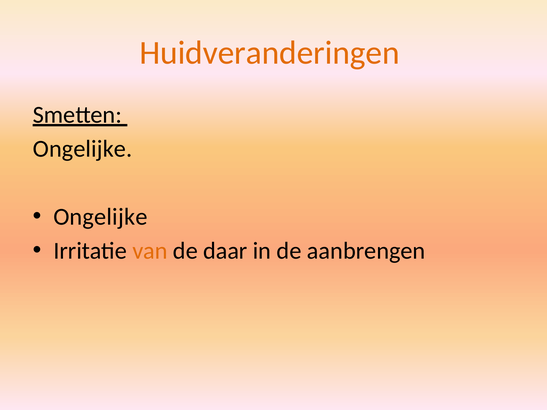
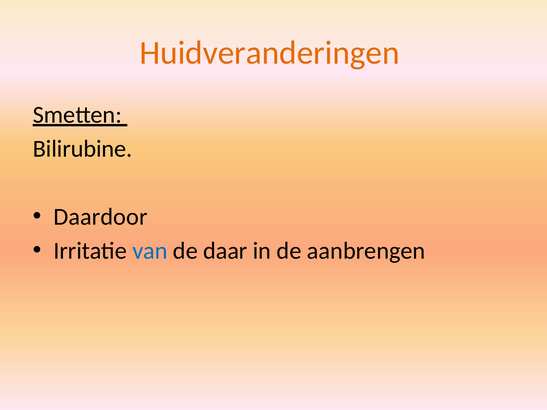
Ongelijke at (83, 149): Ongelijke -> Bilirubine
Ongelijke at (100, 217): Ongelijke -> Daardoor
van colour: orange -> blue
